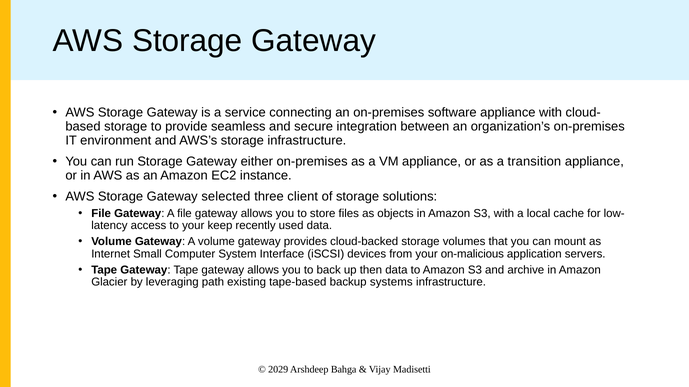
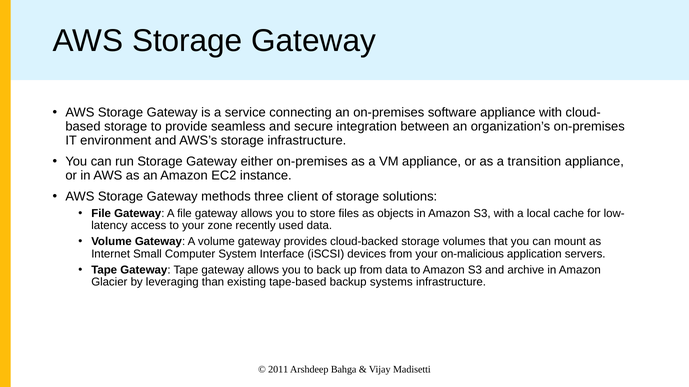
selected: selected -> methods
keep: keep -> zone
up then: then -> from
path: path -> than
2029: 2029 -> 2011
